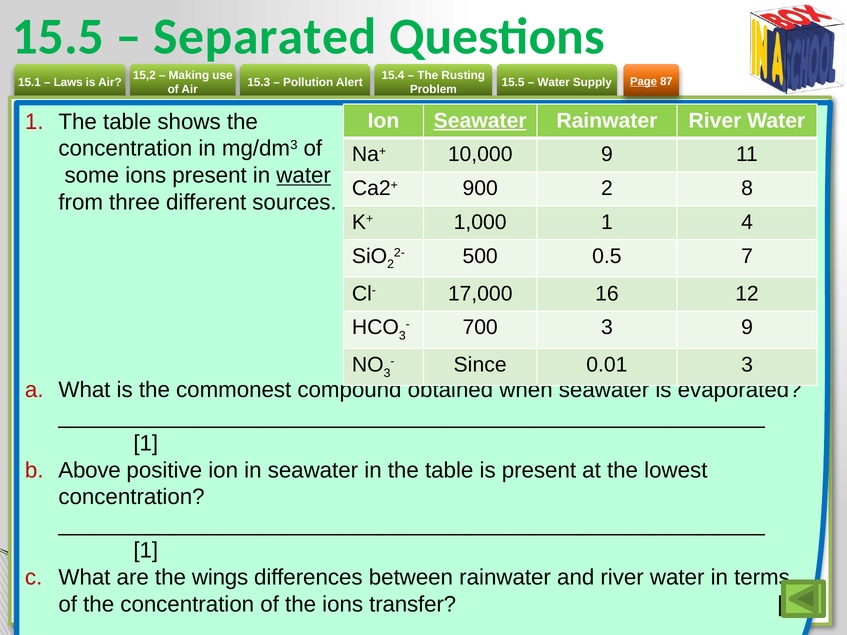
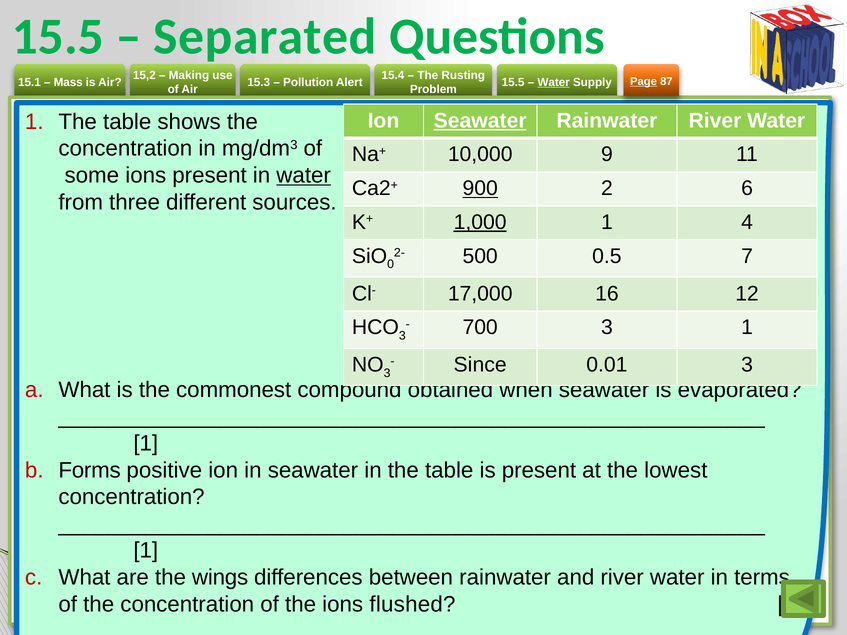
Water at (554, 82) underline: none -> present
Laws: Laws -> Mass
900 underline: none -> present
8: 8 -> 6
1,000 underline: none -> present
2 at (391, 265): 2 -> 0
3 9: 9 -> 1
Above: Above -> Forms
transfer: transfer -> flushed
